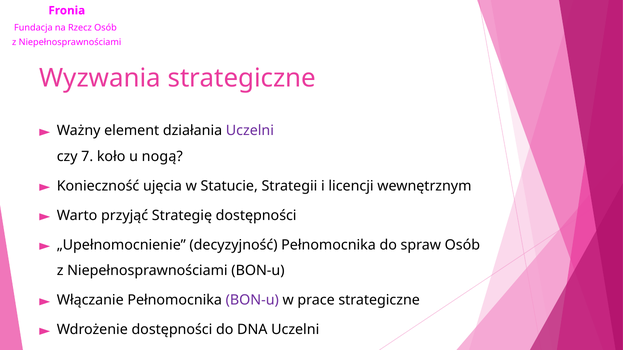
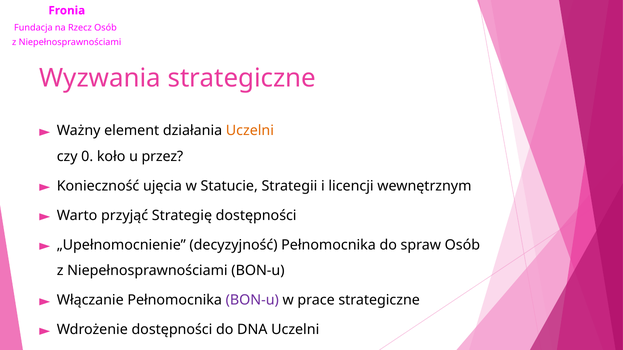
Uczelni at (250, 131) colour: purple -> orange
7: 7 -> 0
nogą: nogą -> przez
